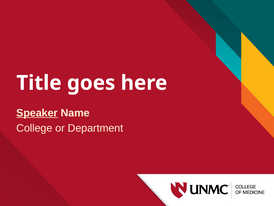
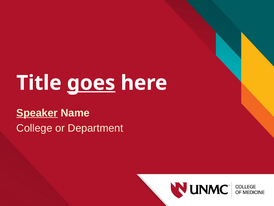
goes underline: none -> present
